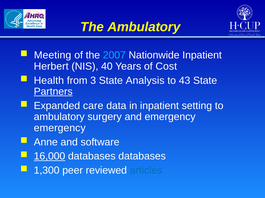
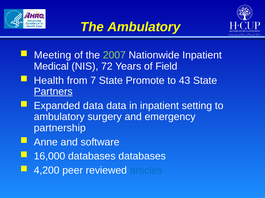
2007 colour: light blue -> light green
Herbert: Herbert -> Medical
40: 40 -> 72
Cost: Cost -> Field
3: 3 -> 7
Analysis: Analysis -> Promote
Expanded care: care -> data
emergency at (60, 128): emergency -> partnership
16,000 underline: present -> none
1,300: 1,300 -> 4,200
